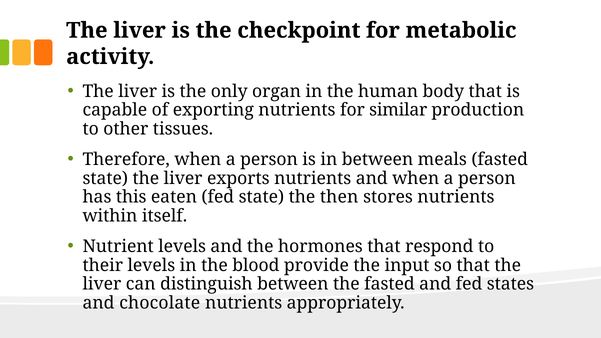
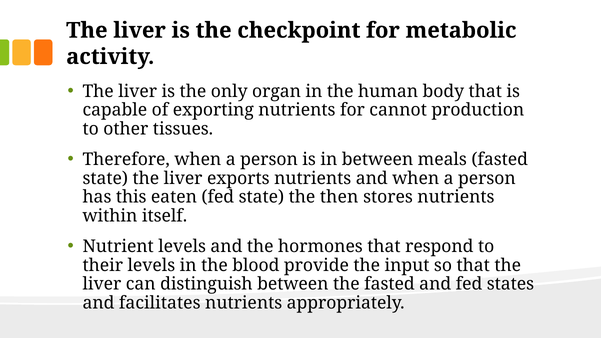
similar: similar -> cannot
chocolate: chocolate -> facilitates
